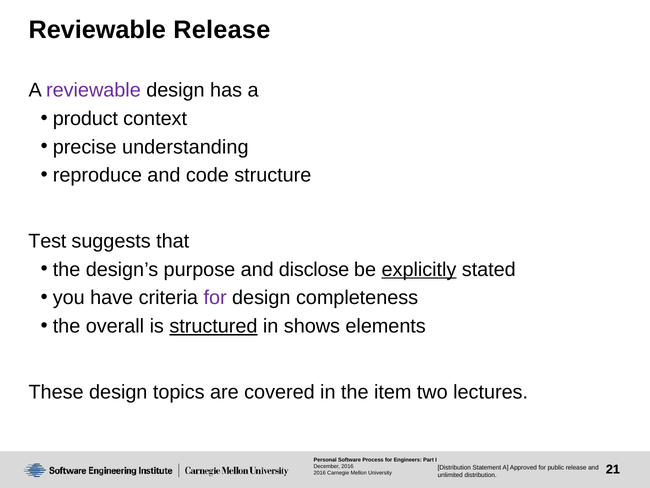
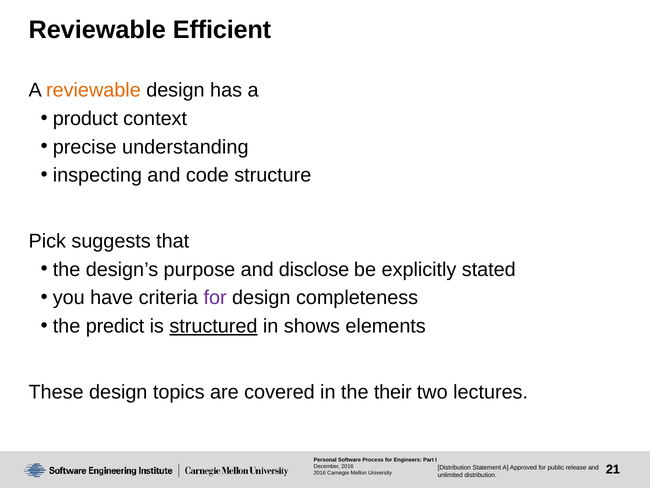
Reviewable Release: Release -> Efficient
reviewable at (93, 90) colour: purple -> orange
reproduce: reproduce -> inspecting
Test: Test -> Pick
explicitly underline: present -> none
overall: overall -> predict
item: item -> their
